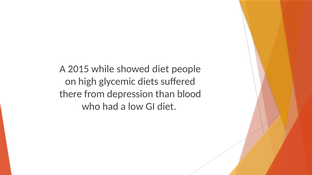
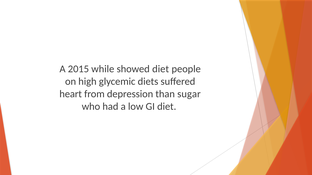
there: there -> heart
blood: blood -> sugar
